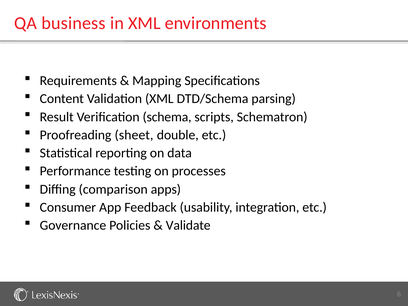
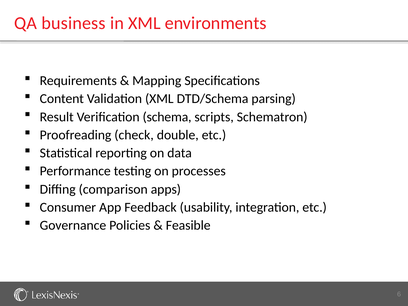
sheet: sheet -> check
Validate: Validate -> Feasible
